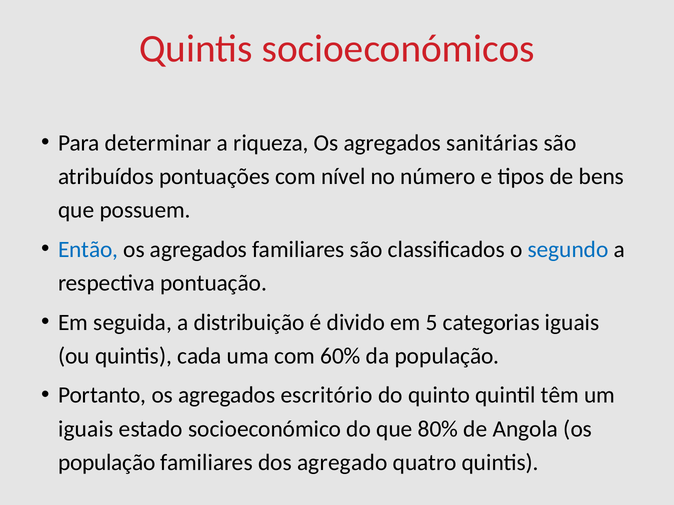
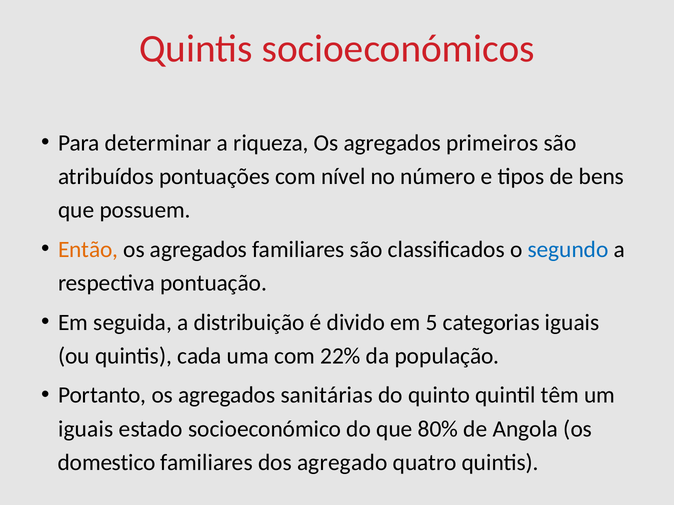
sanitárias: sanitárias -> primeiros
Então colour: blue -> orange
60%: 60% -> 22%
escritório: escritório -> sanitárias
população at (107, 463): população -> domestico
